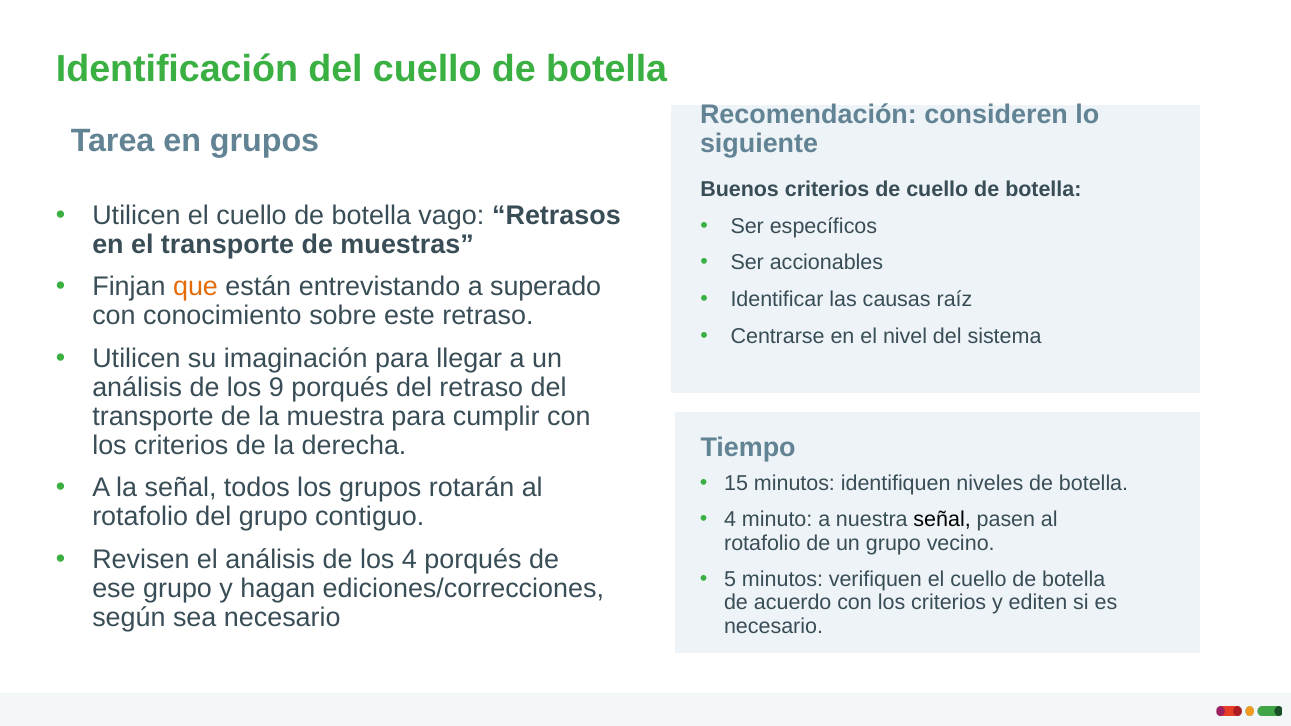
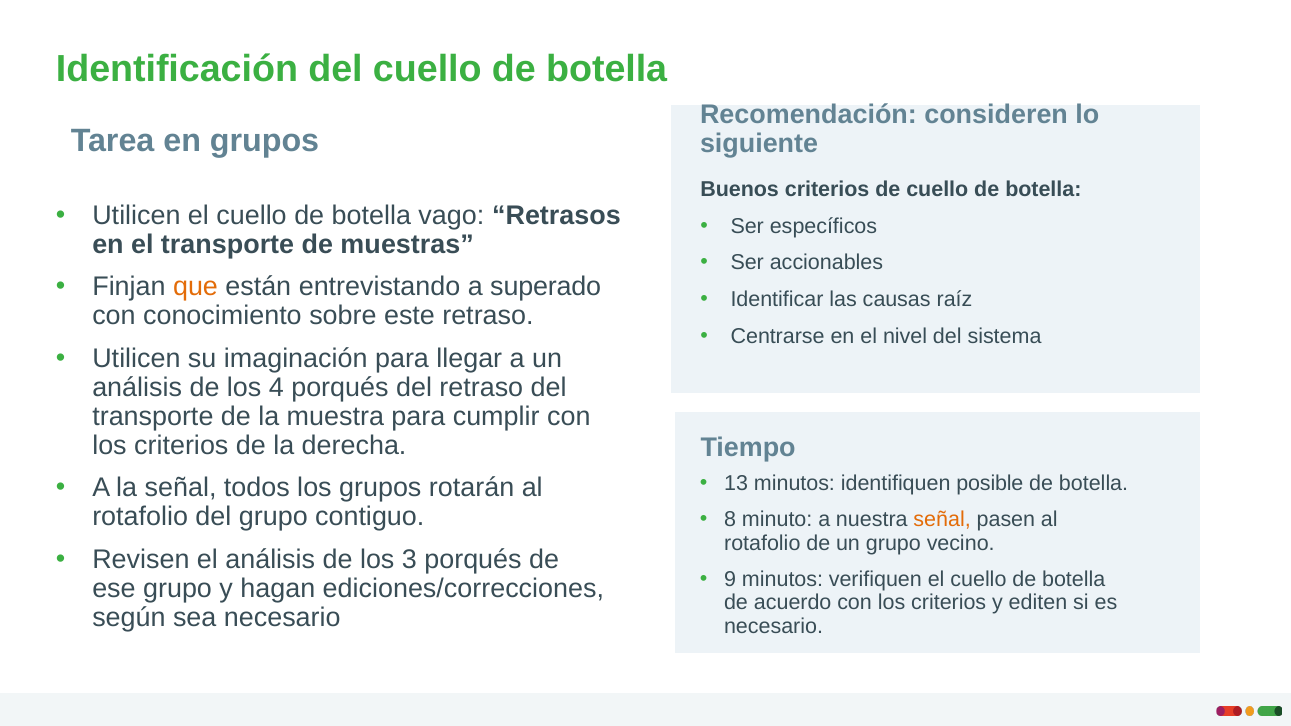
9: 9 -> 4
15: 15 -> 13
niveles: niveles -> posible
4 at (730, 520): 4 -> 8
señal at (942, 520) colour: black -> orange
los 4: 4 -> 3
5: 5 -> 9
